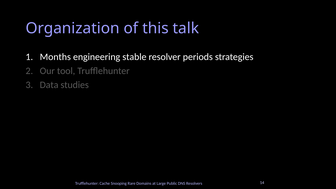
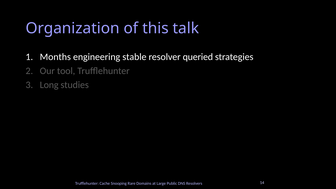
periods: periods -> queried
Data: Data -> Long
